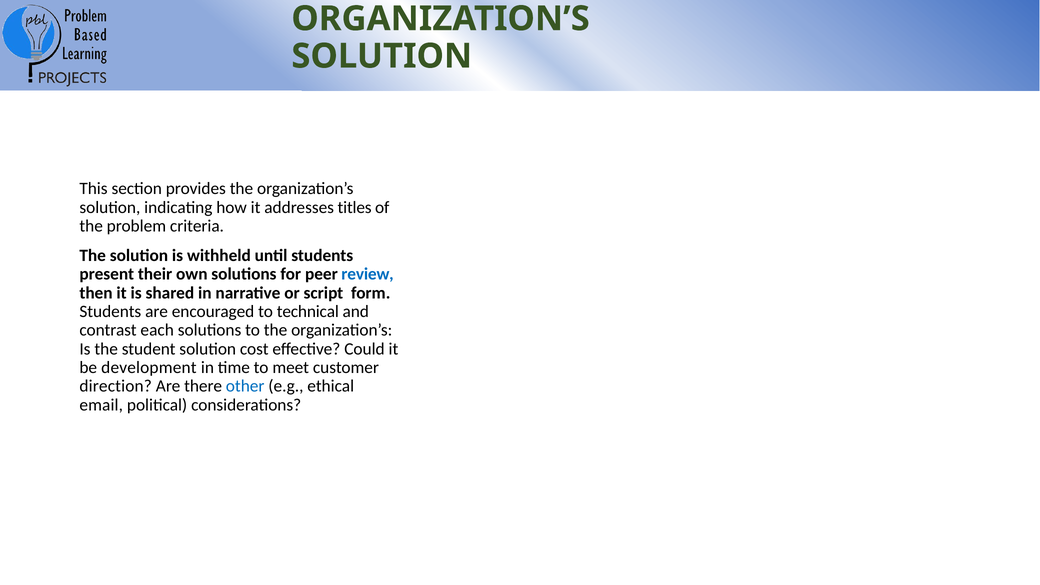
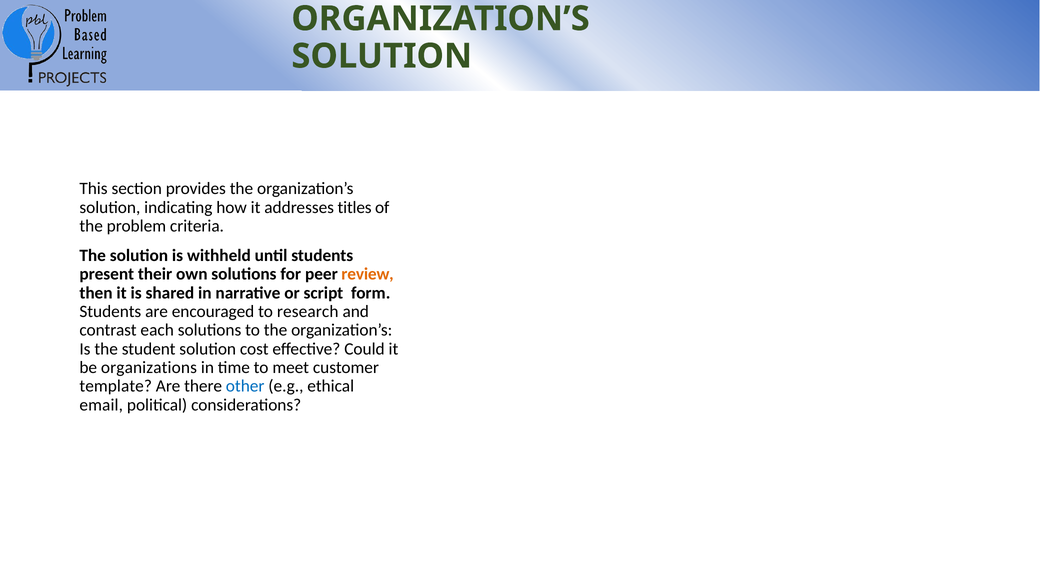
review colour: blue -> orange
technical: technical -> research
development: development -> organizations
direction: direction -> template
